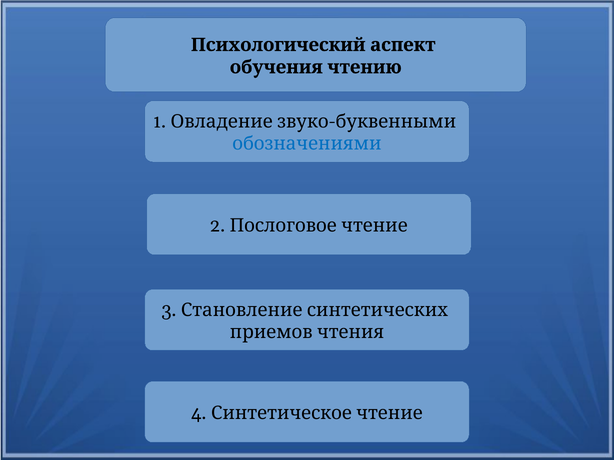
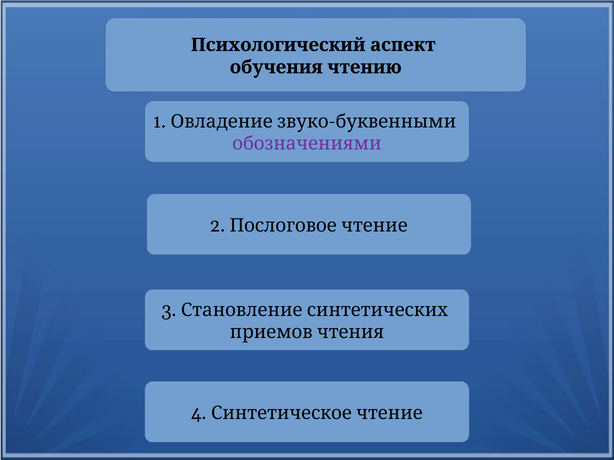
обозначениями colour: blue -> purple
